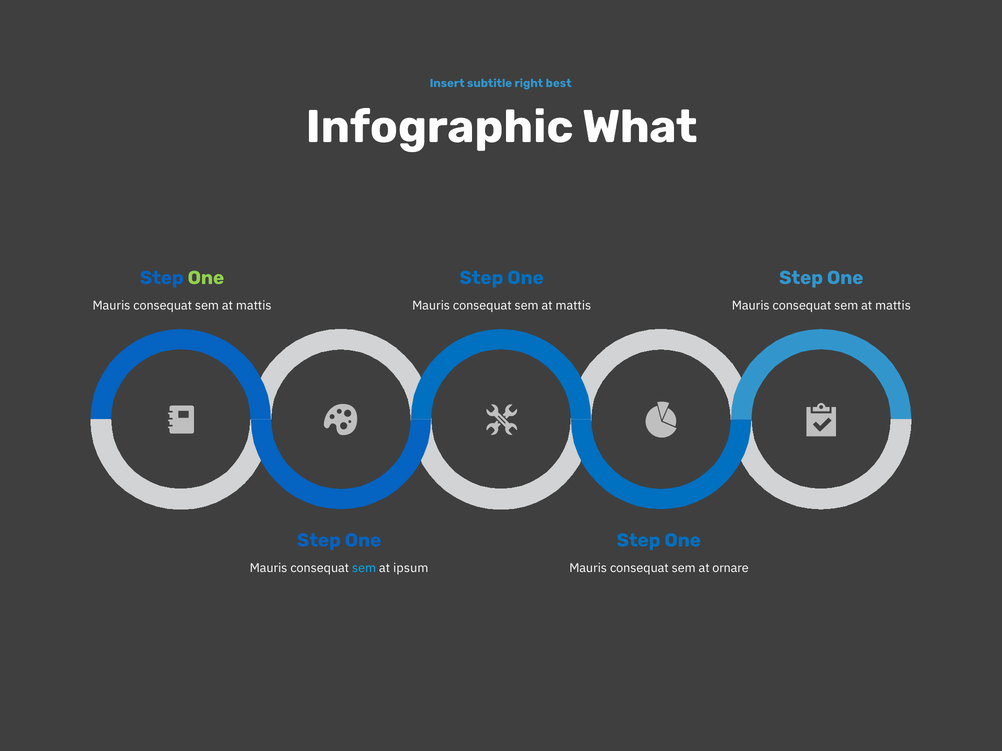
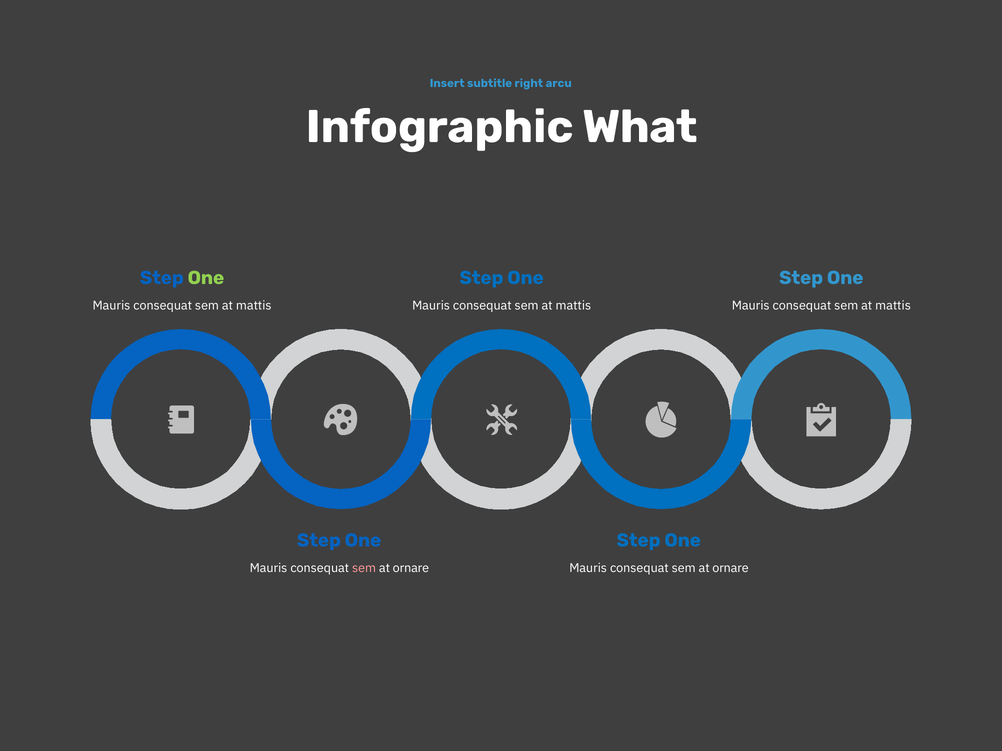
best: best -> arcu
sem at (364, 569) colour: light blue -> pink
ipsum at (411, 569): ipsum -> ornare
